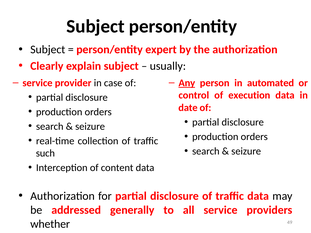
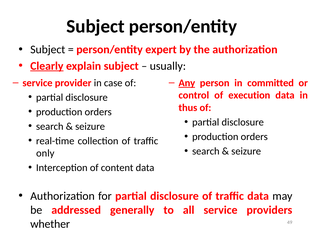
Clearly underline: none -> present
automated: automated -> committed
date: date -> thus
such: such -> only
